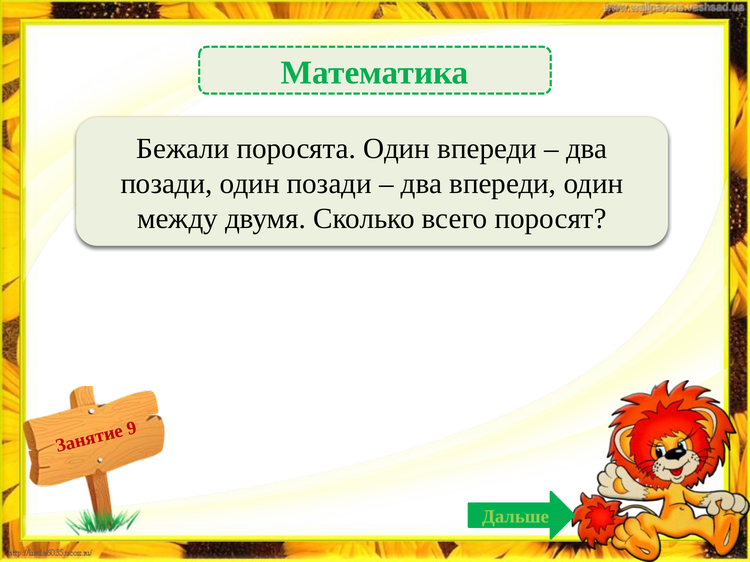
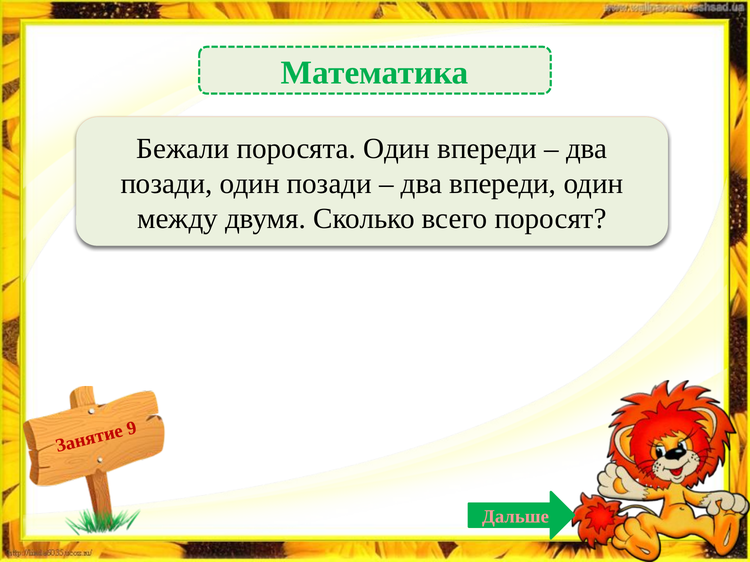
Дальше colour: light green -> pink
